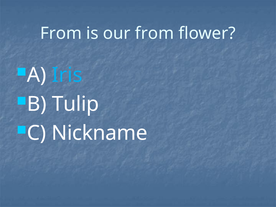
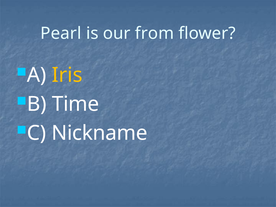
From at (61, 33): From -> Pearl
Iris colour: light blue -> yellow
Tulip: Tulip -> Time
